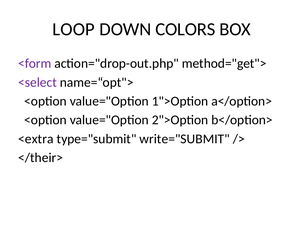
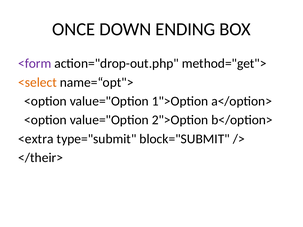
LOOP: LOOP -> ONCE
COLORS: COLORS -> ENDING
<select colour: purple -> orange
write="SUBMIT: write="SUBMIT -> block="SUBMIT
